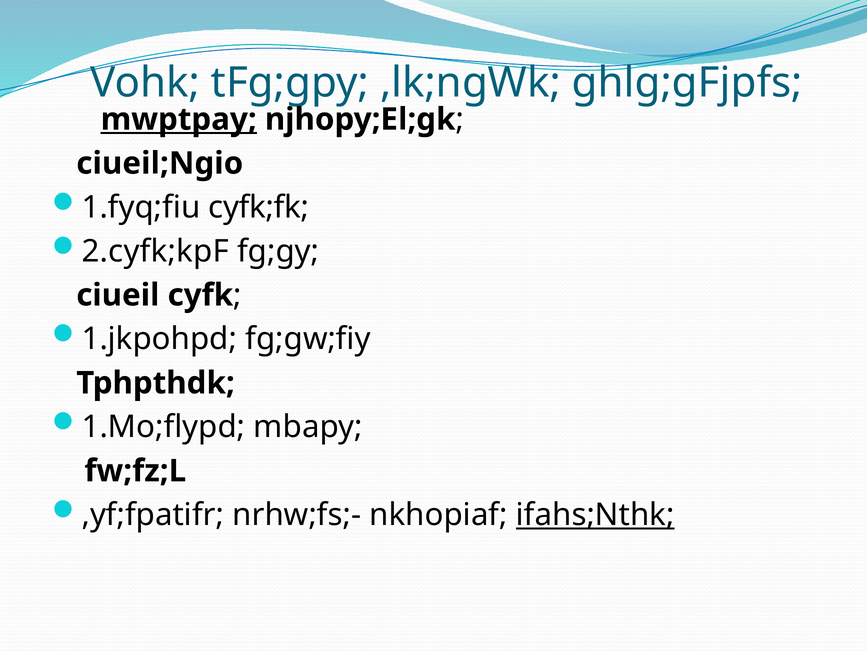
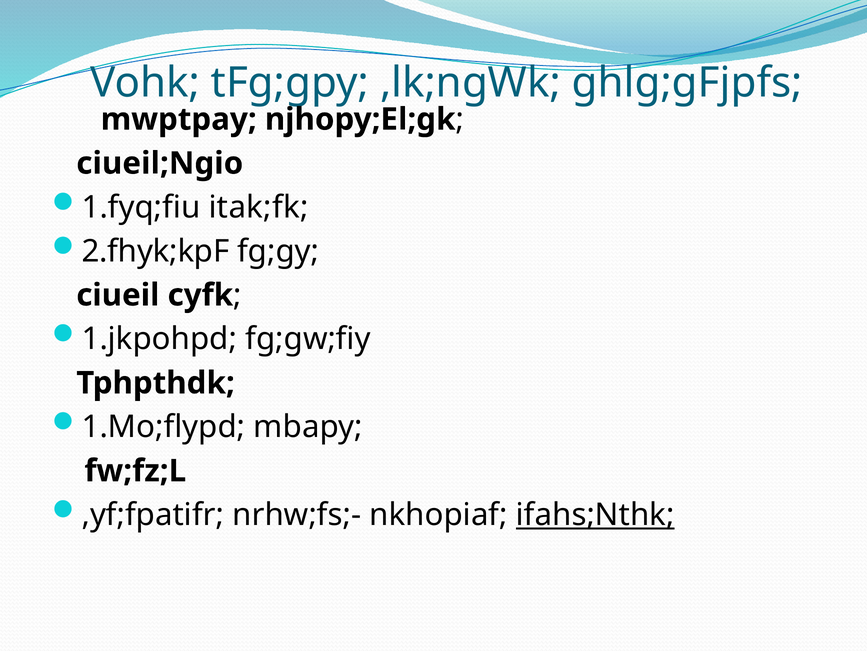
mwptpay underline: present -> none
cyfk;fk: cyfk;fk -> itak;fk
2.cyfk;kpF: 2.cyfk;kpF -> 2.fhyk;kpF
